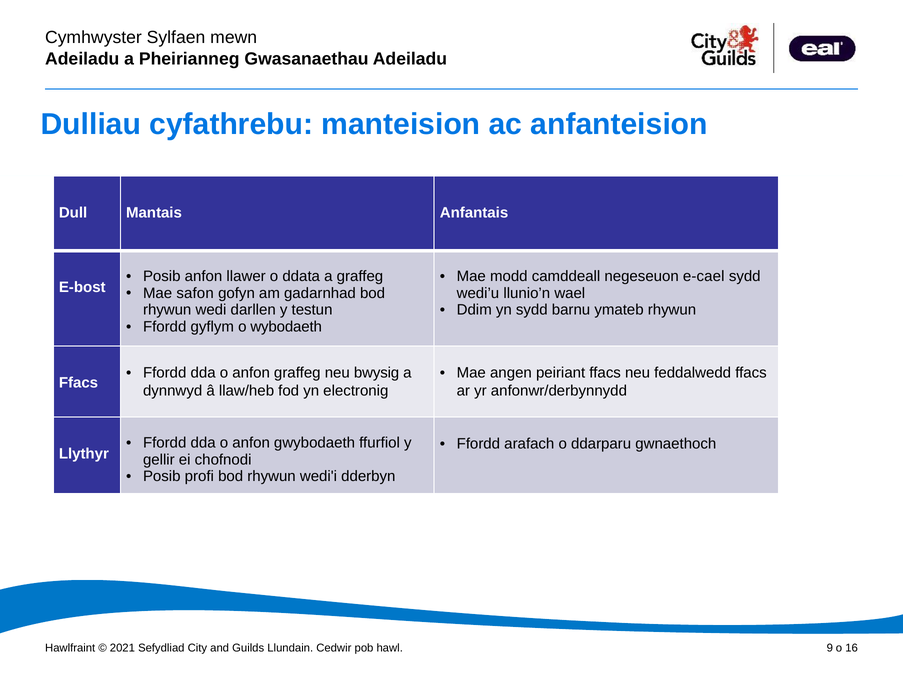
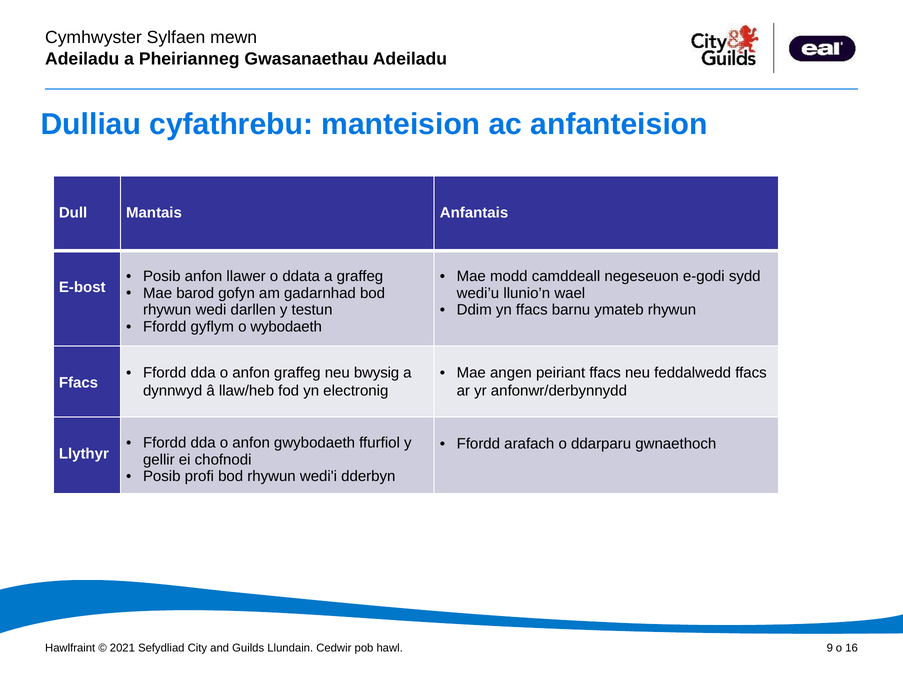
e-cael: e-cael -> e-godi
safon: safon -> barod
yn sydd: sydd -> ffacs
